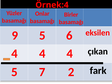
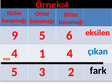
4 at (42, 54): 4 -> 1
çıkan colour: black -> blue
7: 7 -> 3
